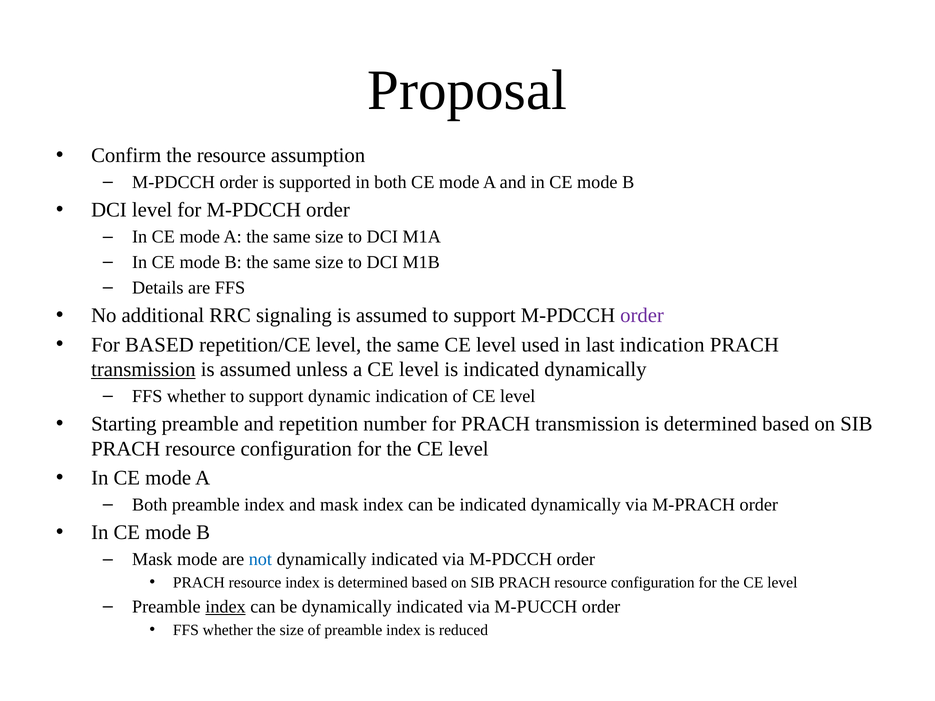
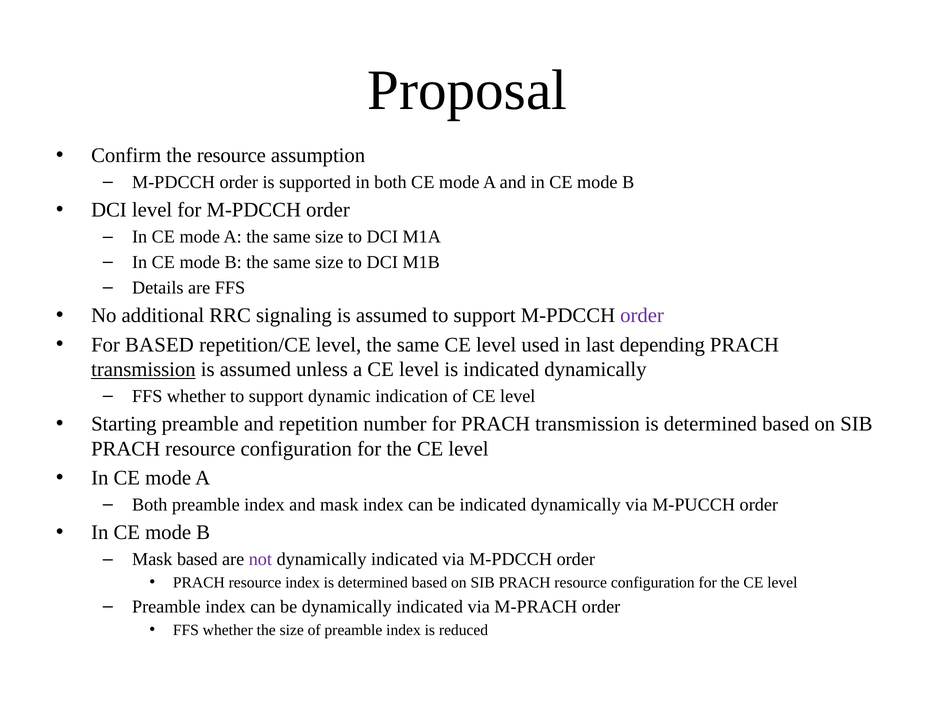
last indication: indication -> depending
M-PRACH: M-PRACH -> M-PUCCH
Mask mode: mode -> based
not colour: blue -> purple
index at (226, 607) underline: present -> none
M-PUCCH: M-PUCCH -> M-PRACH
